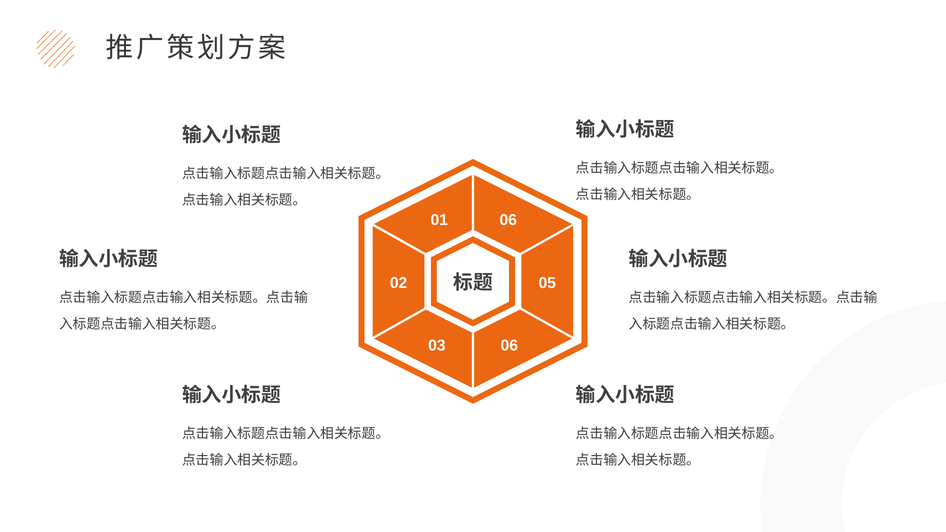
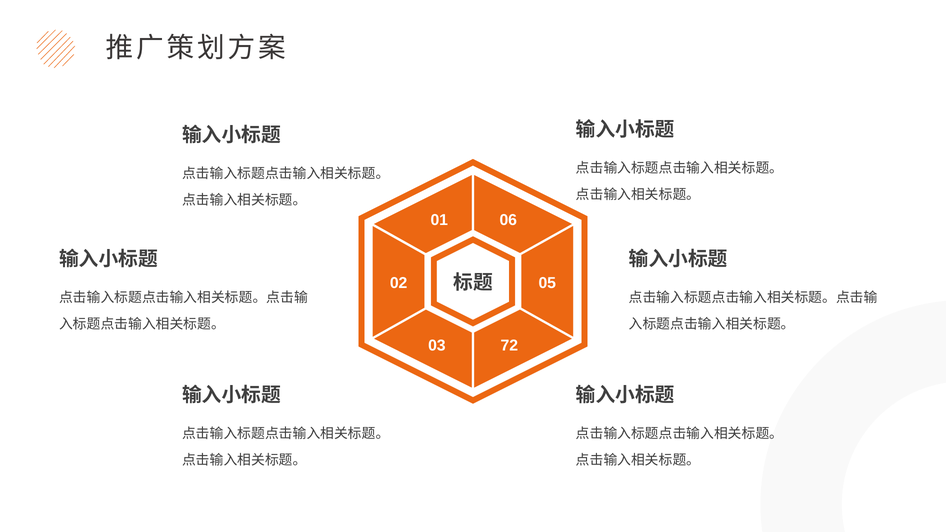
03 06: 06 -> 72
